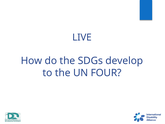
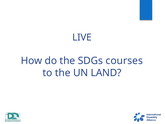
develop: develop -> courses
FOUR: FOUR -> LAND
